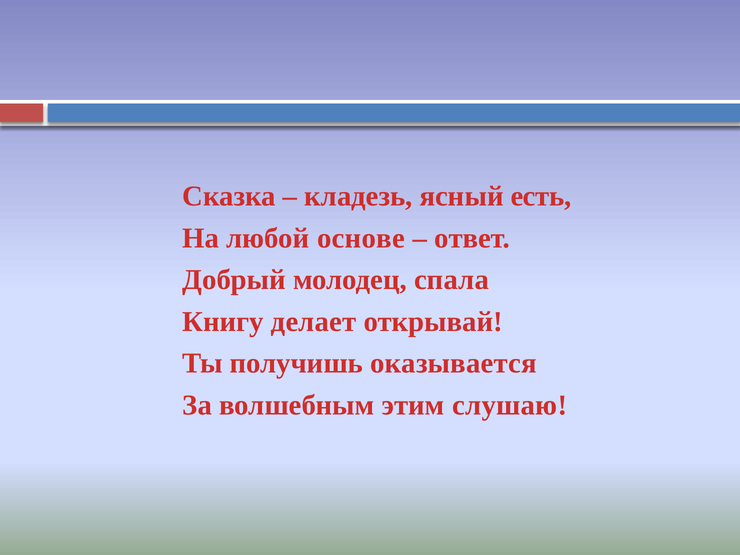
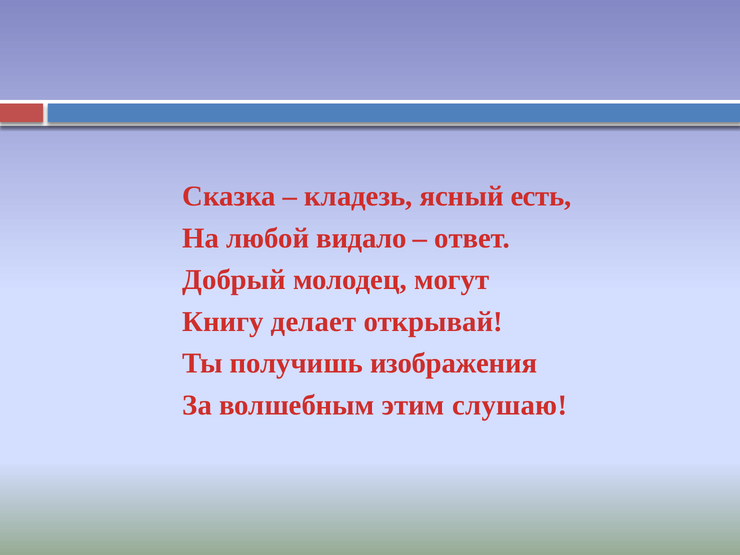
основе: основе -> видало
спала: спала -> могут
оказывается: оказывается -> изображения
